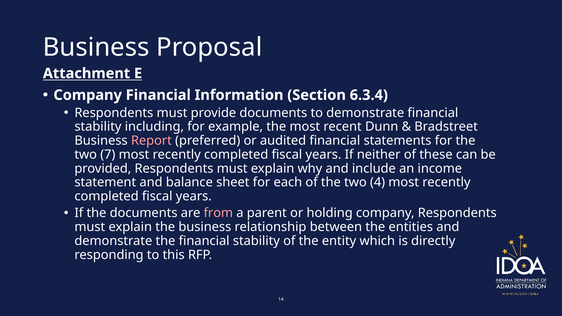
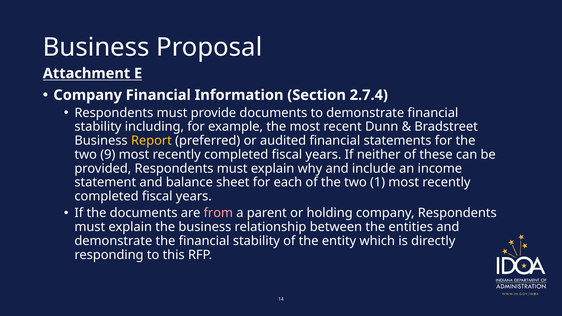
6.3.4: 6.3.4 -> 2.7.4
Report colour: pink -> yellow
7: 7 -> 9
4: 4 -> 1
